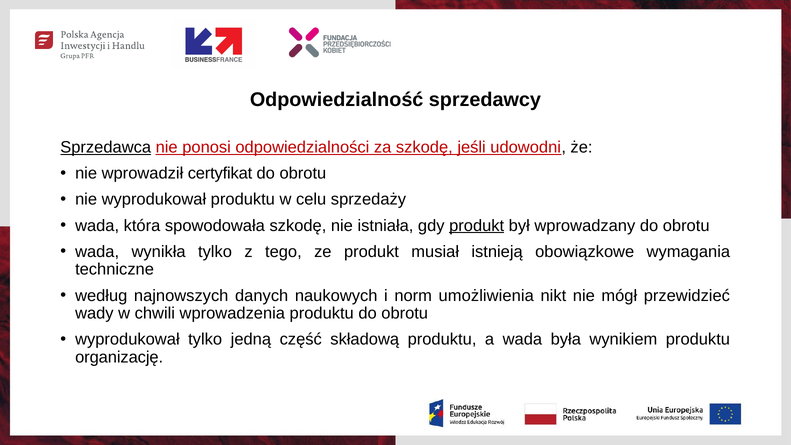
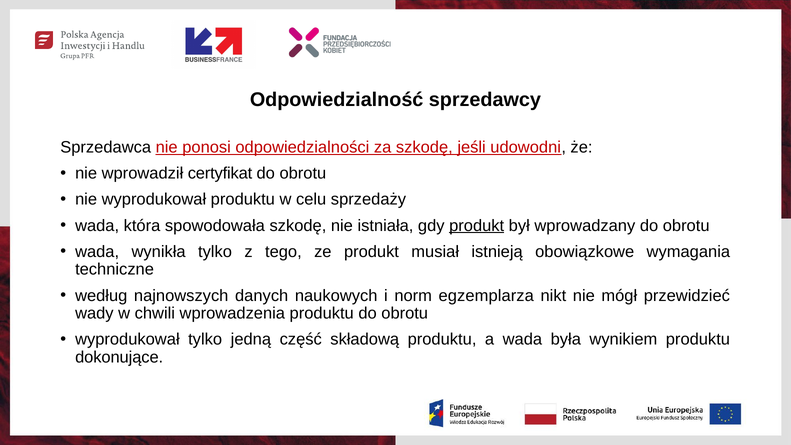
Sprzedawca underline: present -> none
umożliwienia: umożliwienia -> egzemplarza
organizację: organizację -> dokonujące
